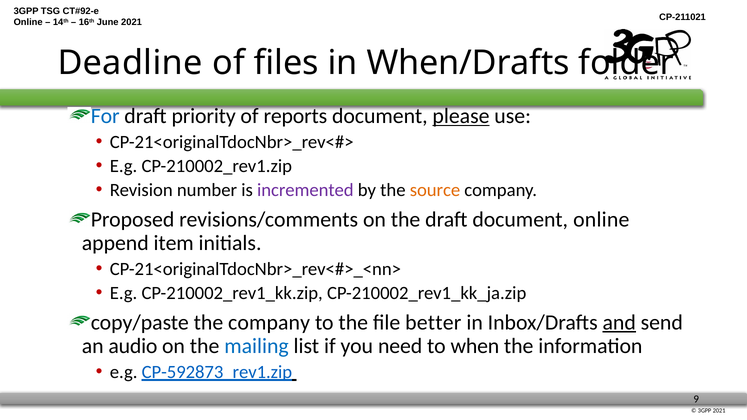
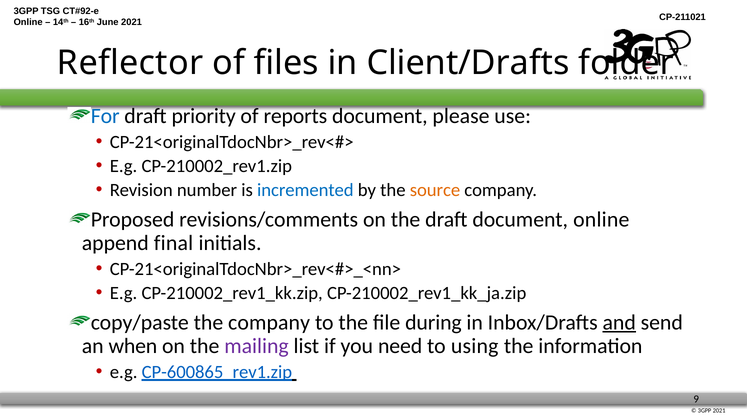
Deadline: Deadline -> Reflector
When/Drafts: When/Drafts -> Client/Drafts
please underline: present -> none
incremented colour: purple -> blue
item: item -> final
better: better -> during
audio: audio -> when
mailing colour: blue -> purple
when: when -> using
CP-592873_rev1.zip: CP-592873_rev1.zip -> CP-600865_rev1.zip
